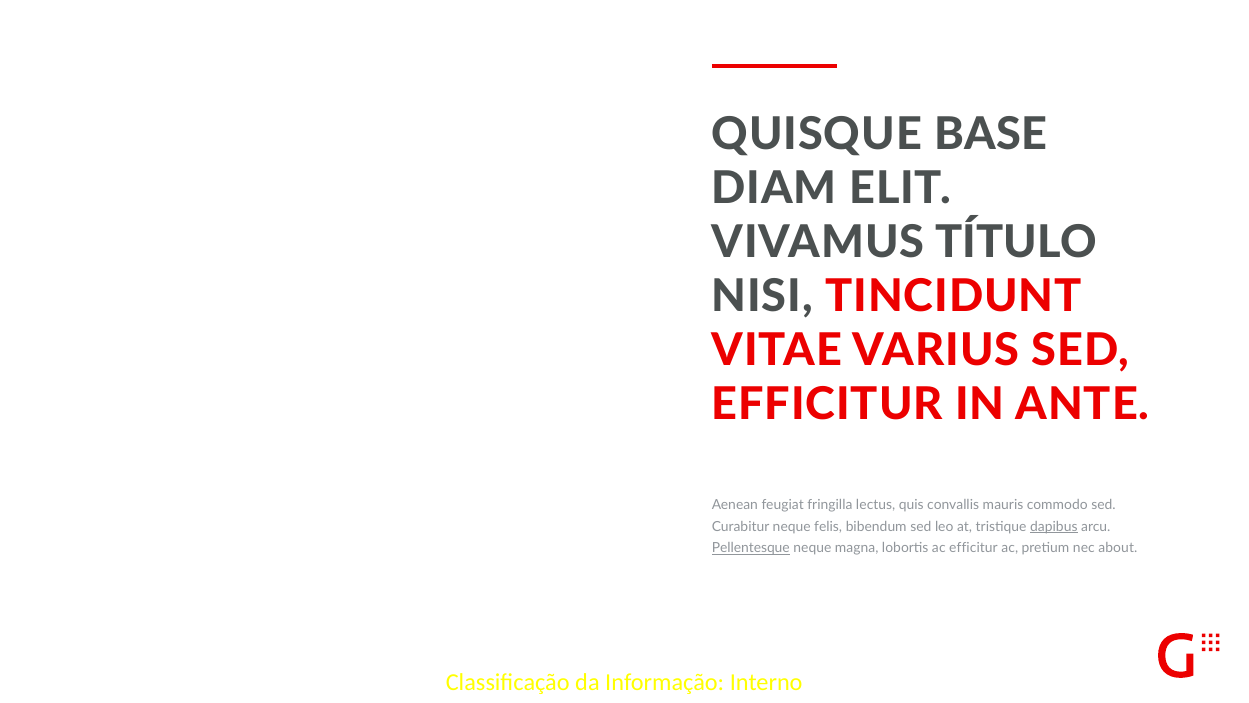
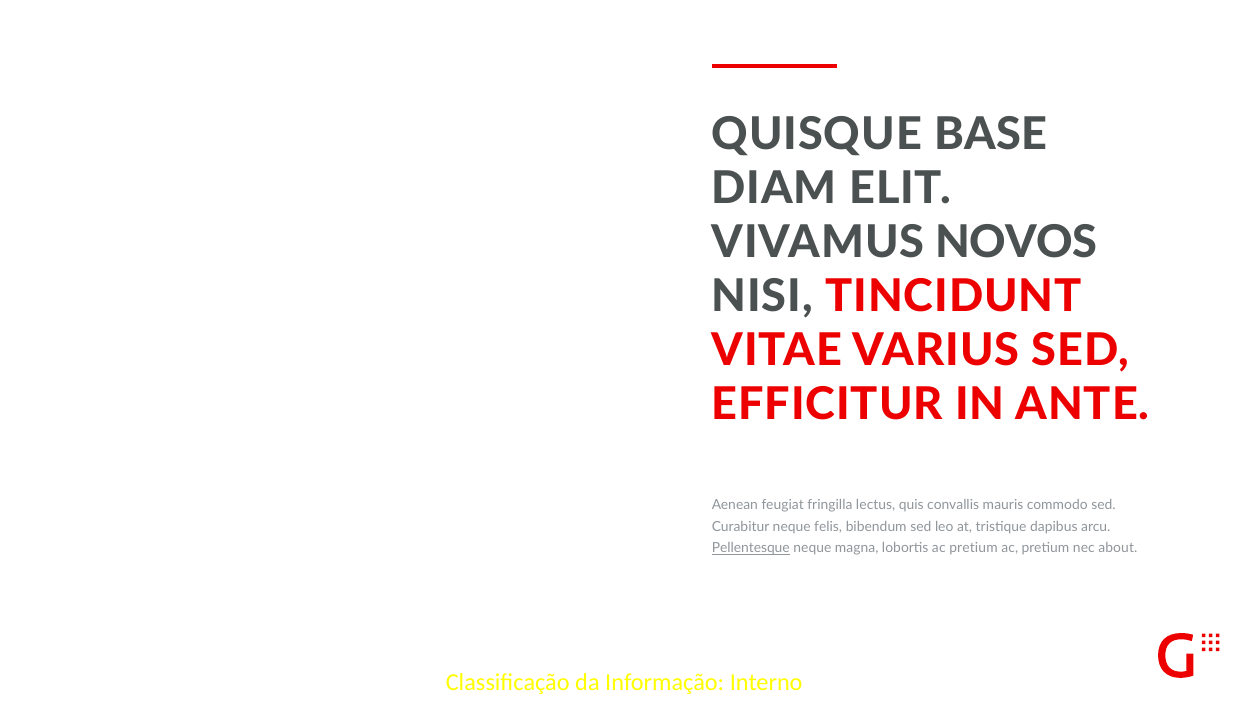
TÍTULO: TÍTULO -> NOVOS
dapibus underline: present -> none
lobortis ac efficitur: efficitur -> pretium
